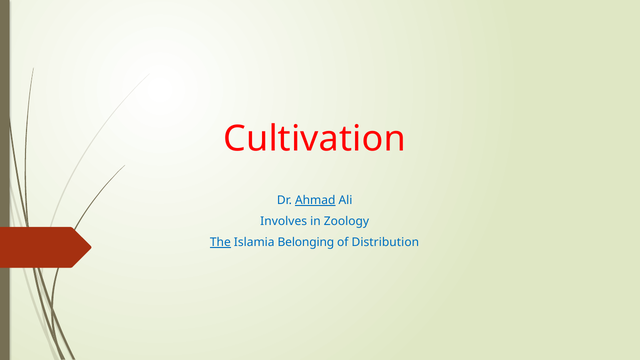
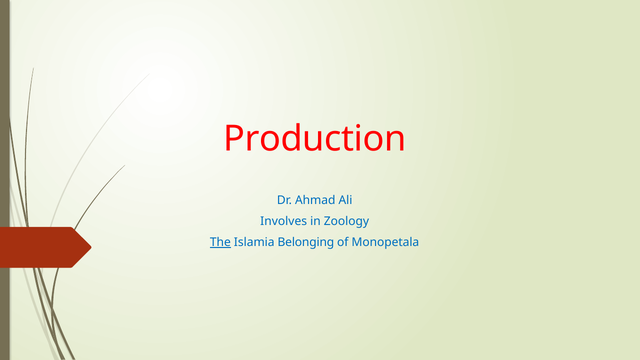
Cultivation: Cultivation -> Production
Ahmad underline: present -> none
Distribution: Distribution -> Monopetala
